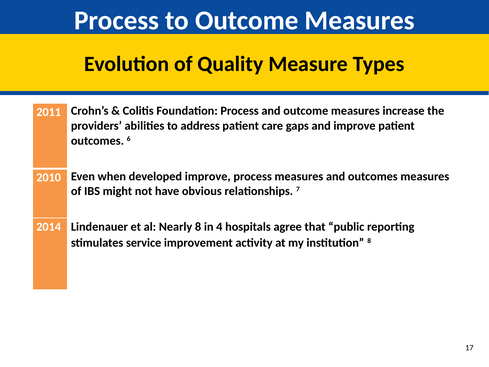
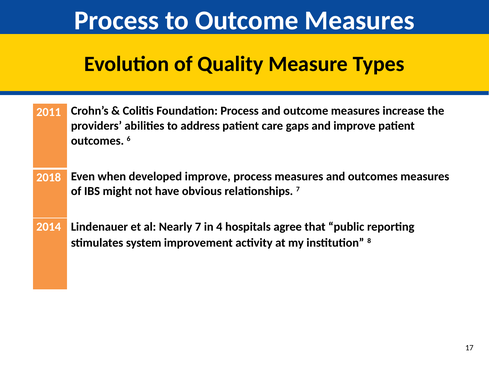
2010: 2010 -> 2018
Nearly 8: 8 -> 7
service: service -> system
